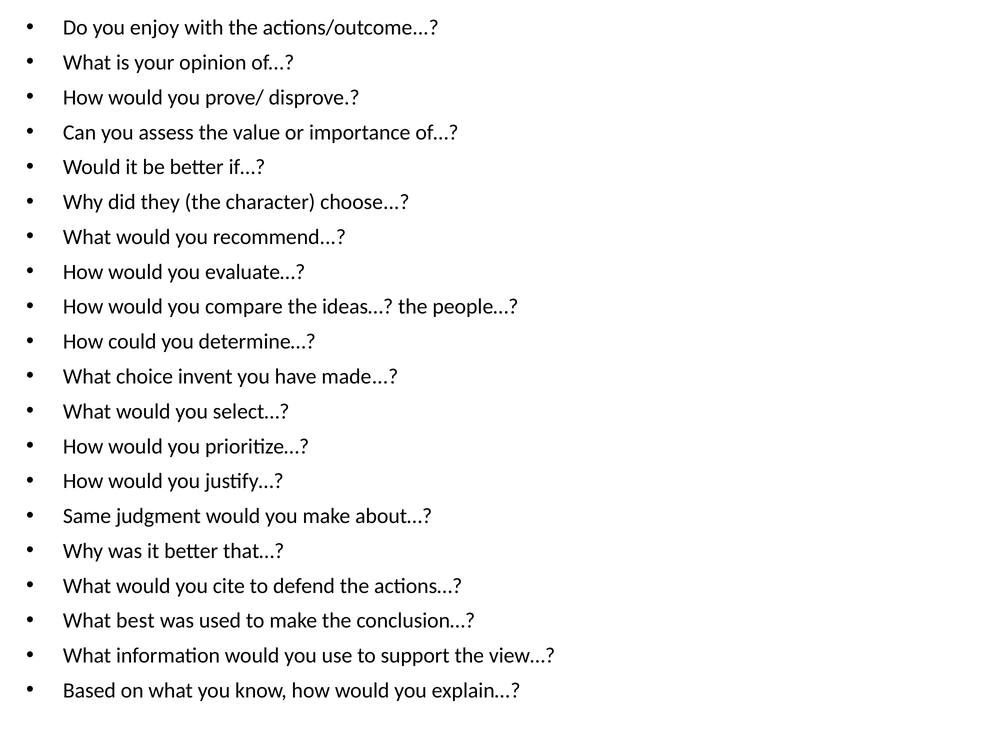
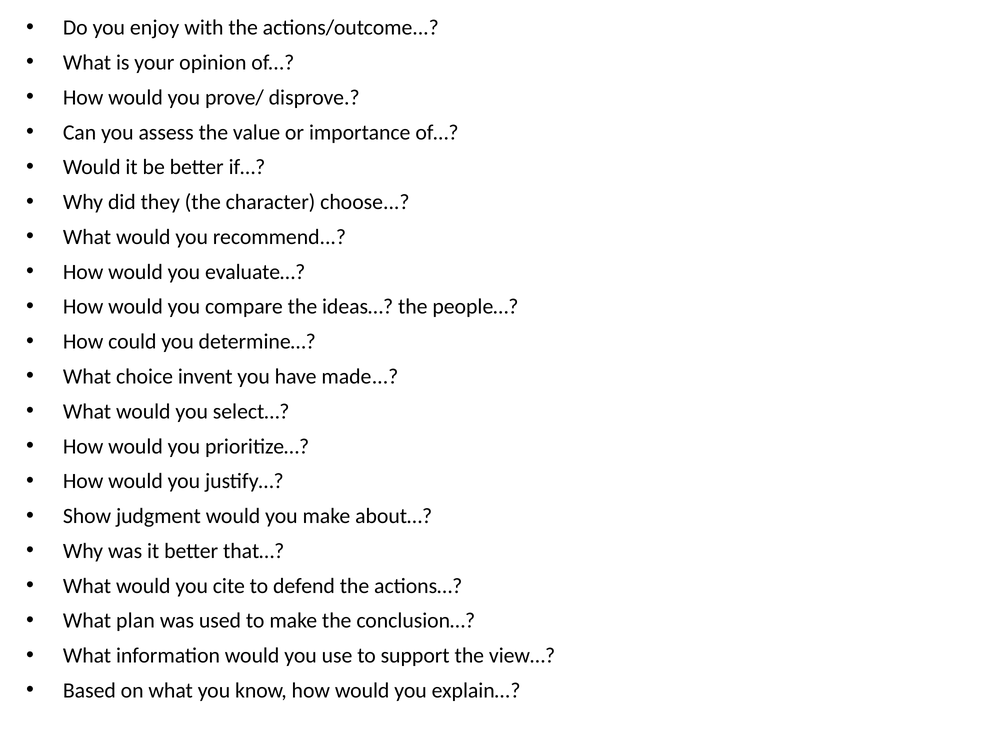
Same: Same -> Show
best: best -> plan
